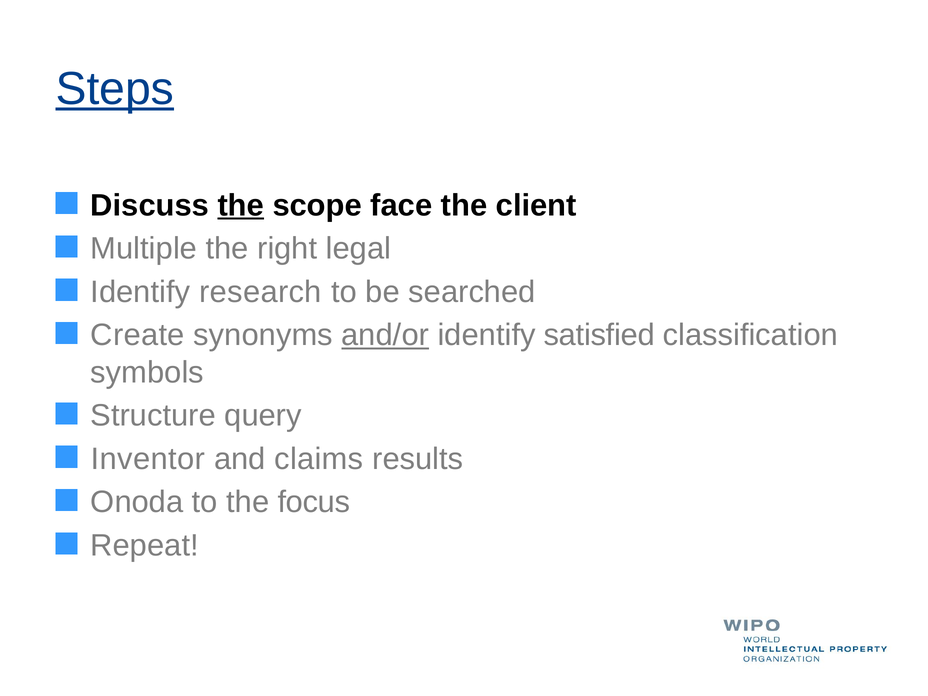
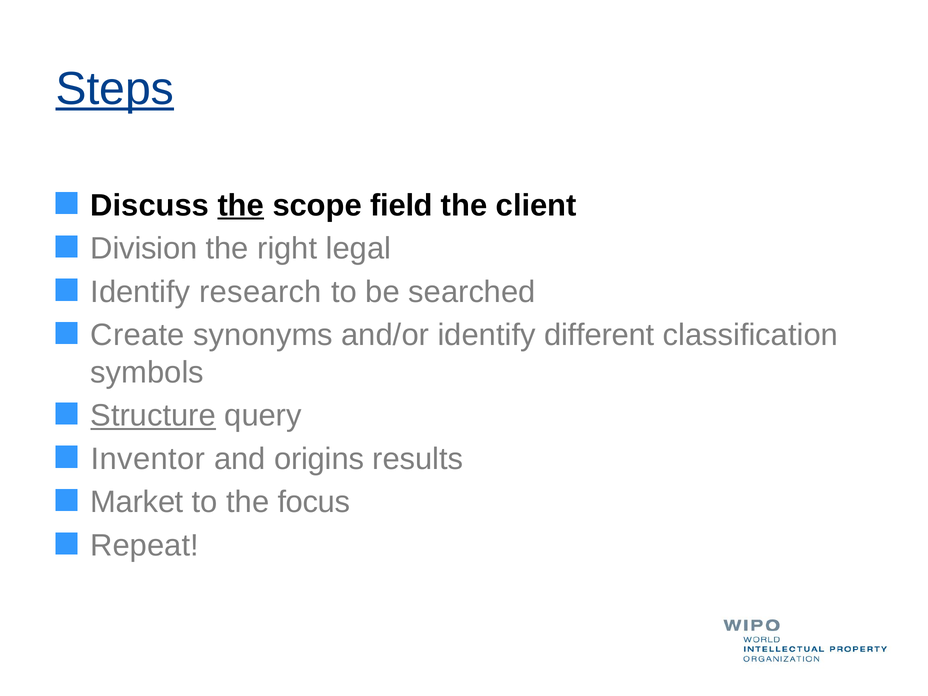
face: face -> field
Multiple: Multiple -> Division
and/or underline: present -> none
satisfied: satisfied -> different
Structure underline: none -> present
claims: claims -> origins
Onoda: Onoda -> Market
